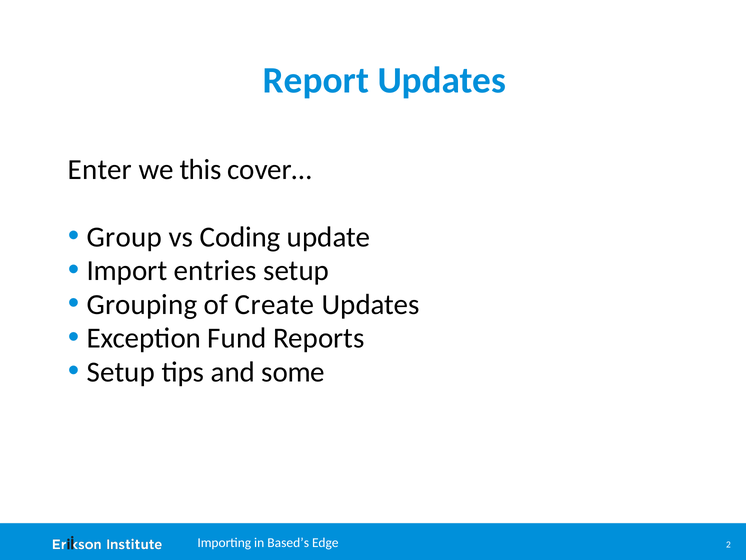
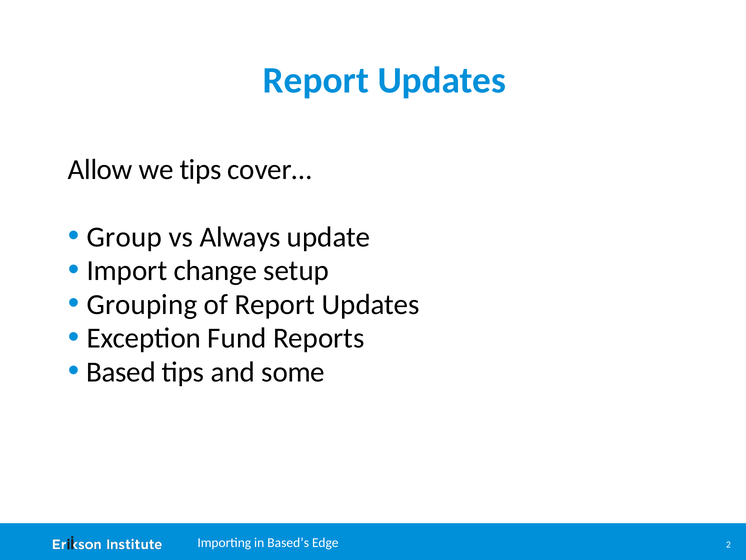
Enter: Enter -> Allow
we this: this -> tips
Coding: Coding -> Always
entries: entries -> change
of Create: Create -> Report
Setup at (121, 372): Setup -> Based
